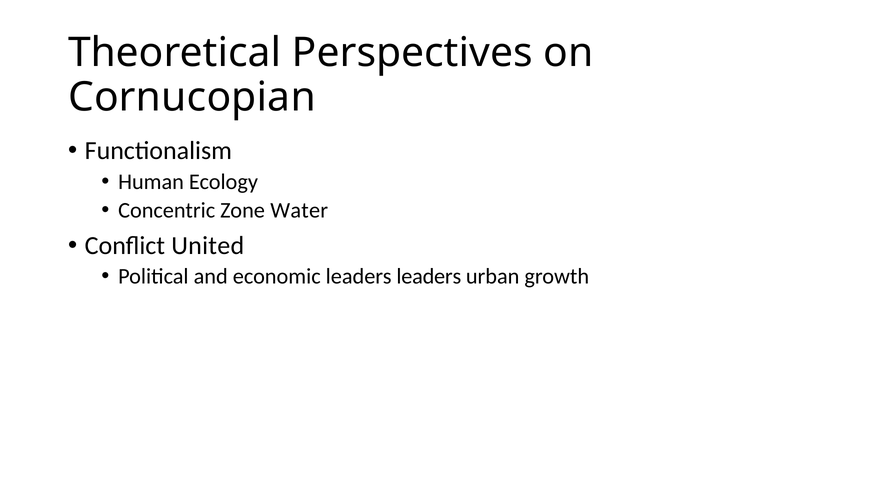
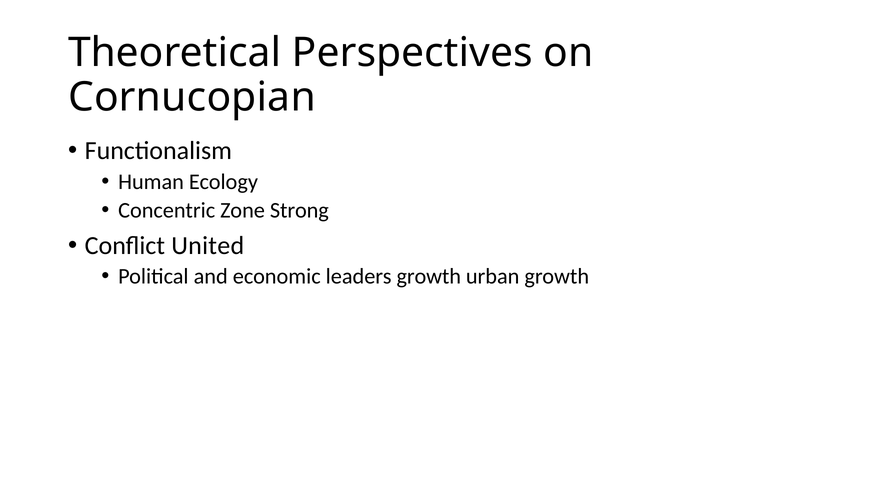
Water: Water -> Strong
leaders leaders: leaders -> growth
